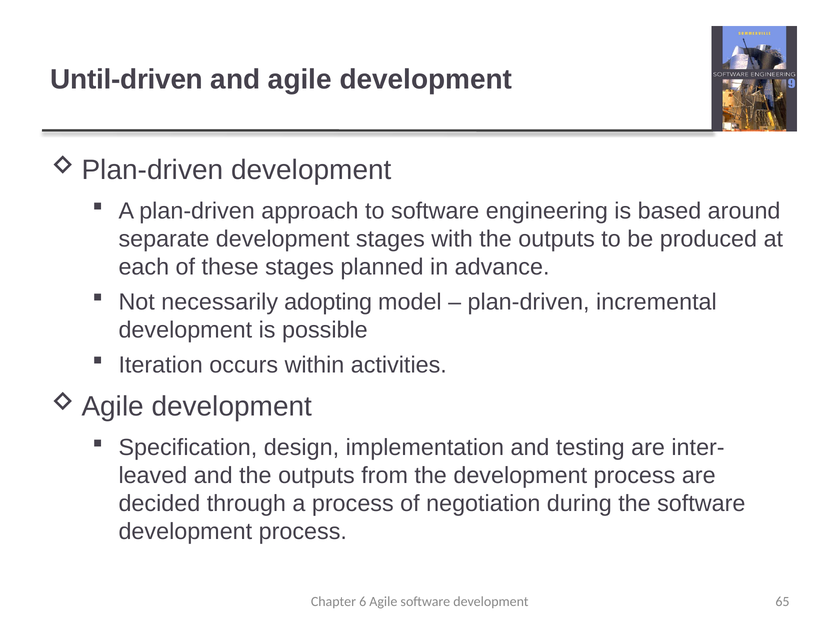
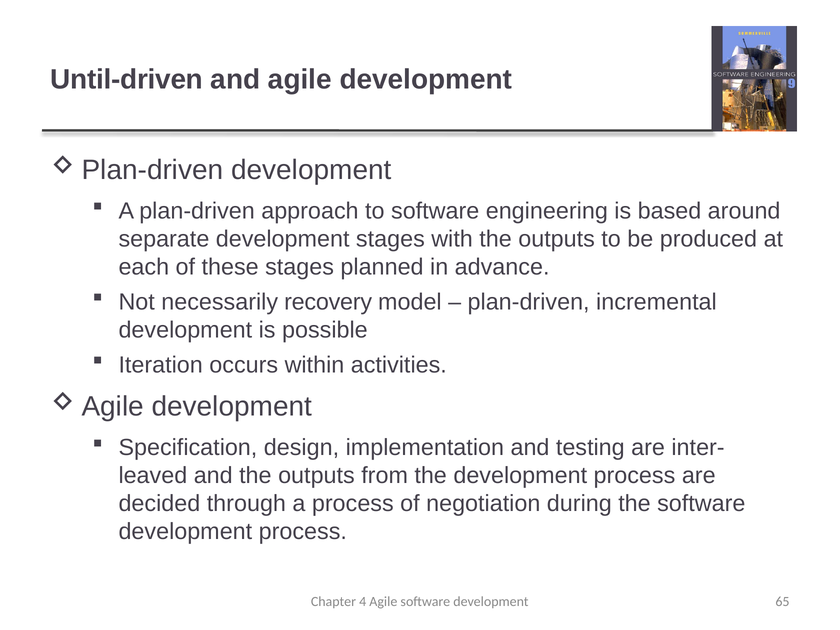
adopting: adopting -> recovery
6: 6 -> 4
